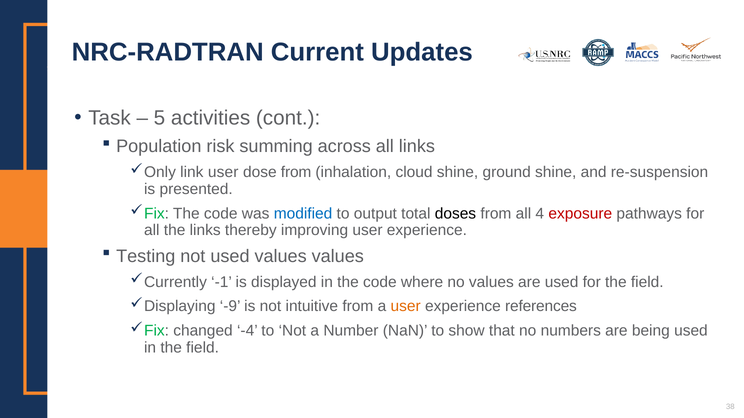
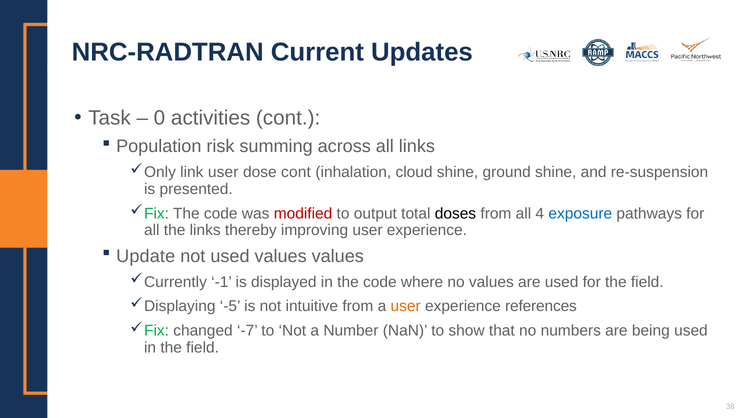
5: 5 -> 0
dose from: from -> cont
modified colour: blue -> red
exposure colour: red -> blue
Testing: Testing -> Update
-9: -9 -> -5
-4: -4 -> -7
